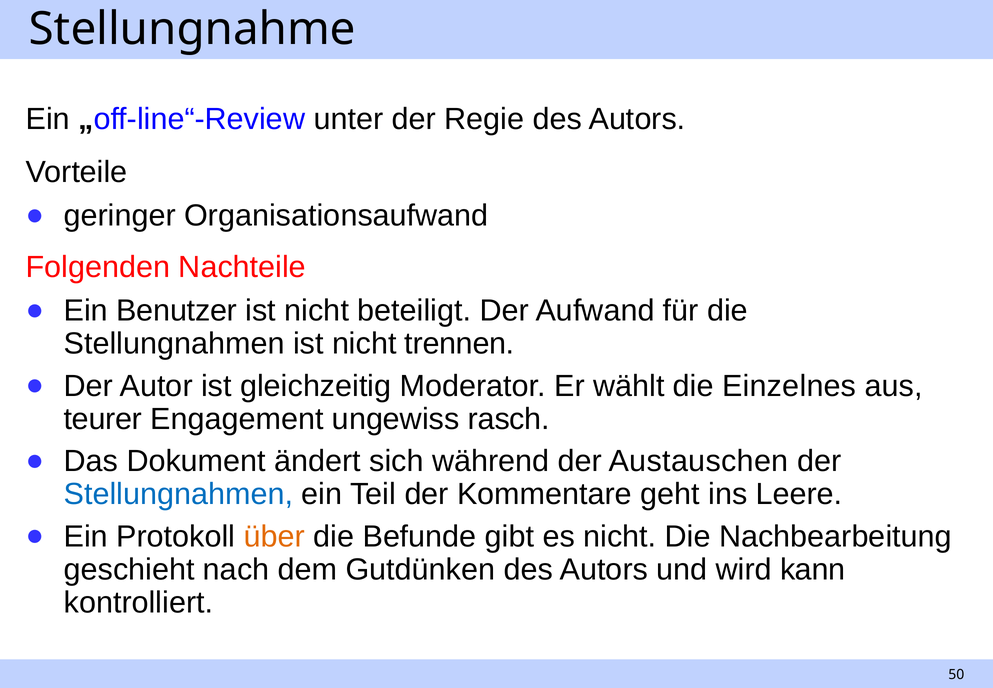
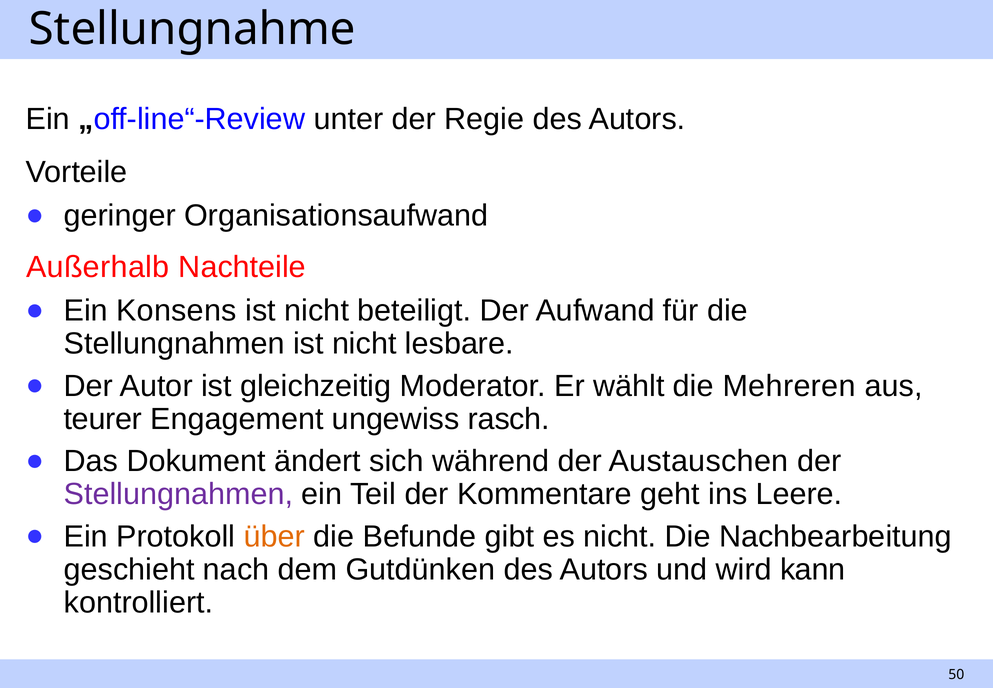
Folgenden: Folgenden -> Außerhalb
Benutzer: Benutzer -> Konsens
trennen: trennen -> lesbare
Einzelnes: Einzelnes -> Mehreren
Stellungnahmen at (178, 494) colour: blue -> purple
